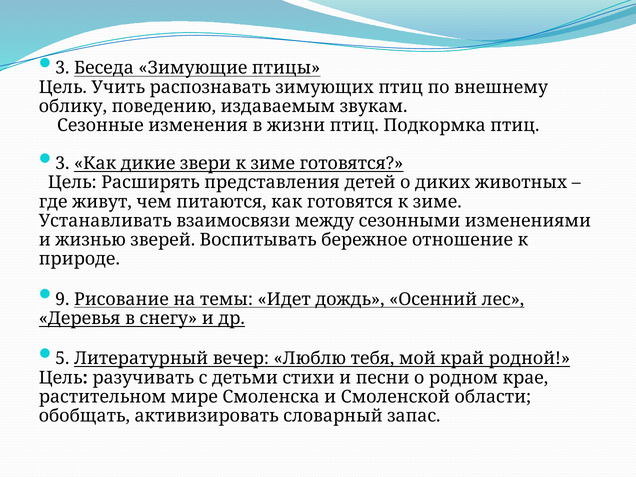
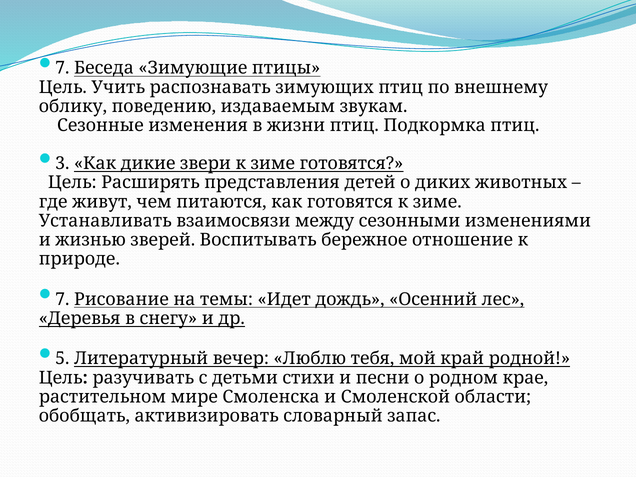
3 at (62, 68): 3 -> 7
9 at (62, 299): 9 -> 7
